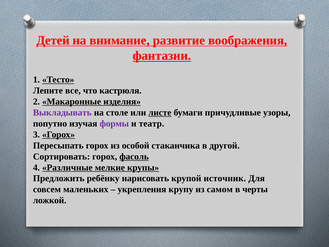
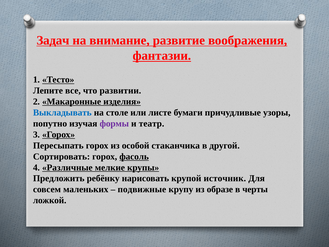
Детей: Детей -> Задач
кастрюля: кастрюля -> развитии
Выкладывать colour: purple -> blue
листе underline: present -> none
укрепления: укрепления -> подвижные
самом: самом -> образе
